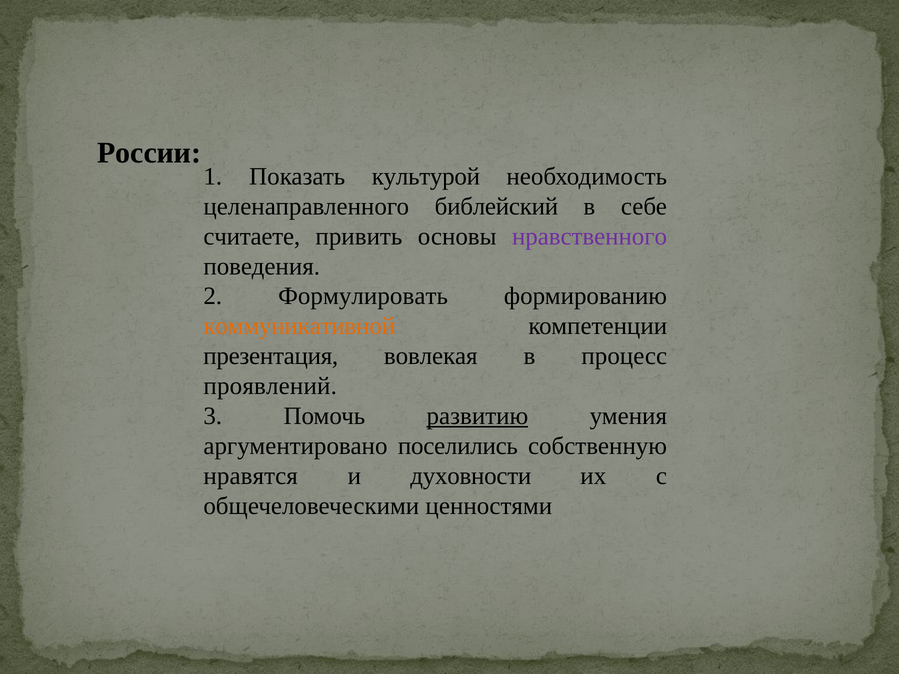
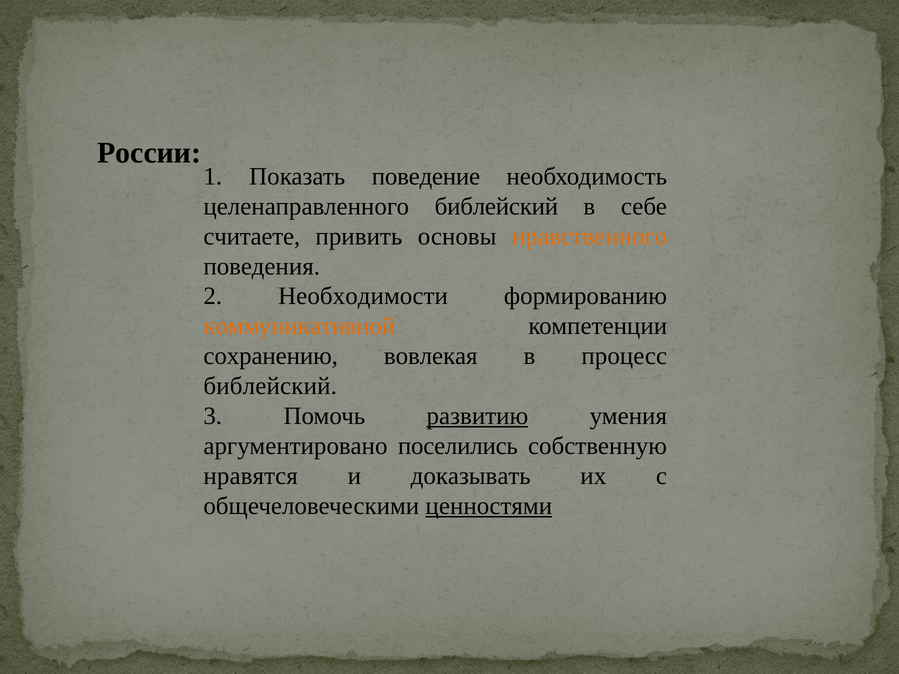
культурой: культурой -> поведение
нравственного colour: purple -> orange
Формулировать: Формулировать -> Необходимости
презентация: презентация -> сохранению
проявлений at (270, 386): проявлений -> библейский
духовности: духовности -> доказывать
ценностями underline: none -> present
